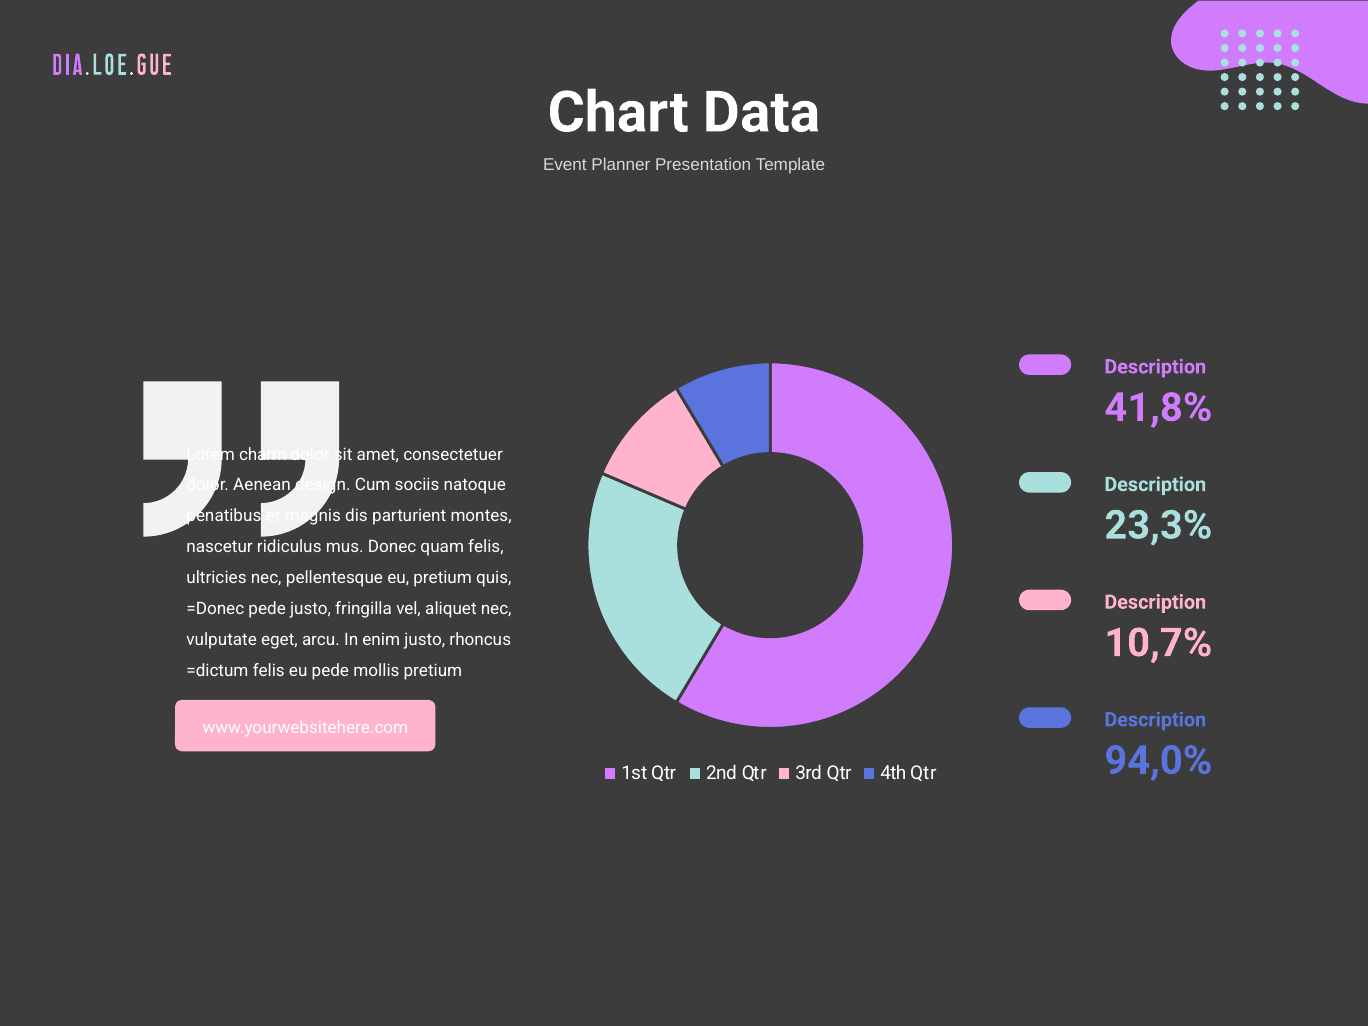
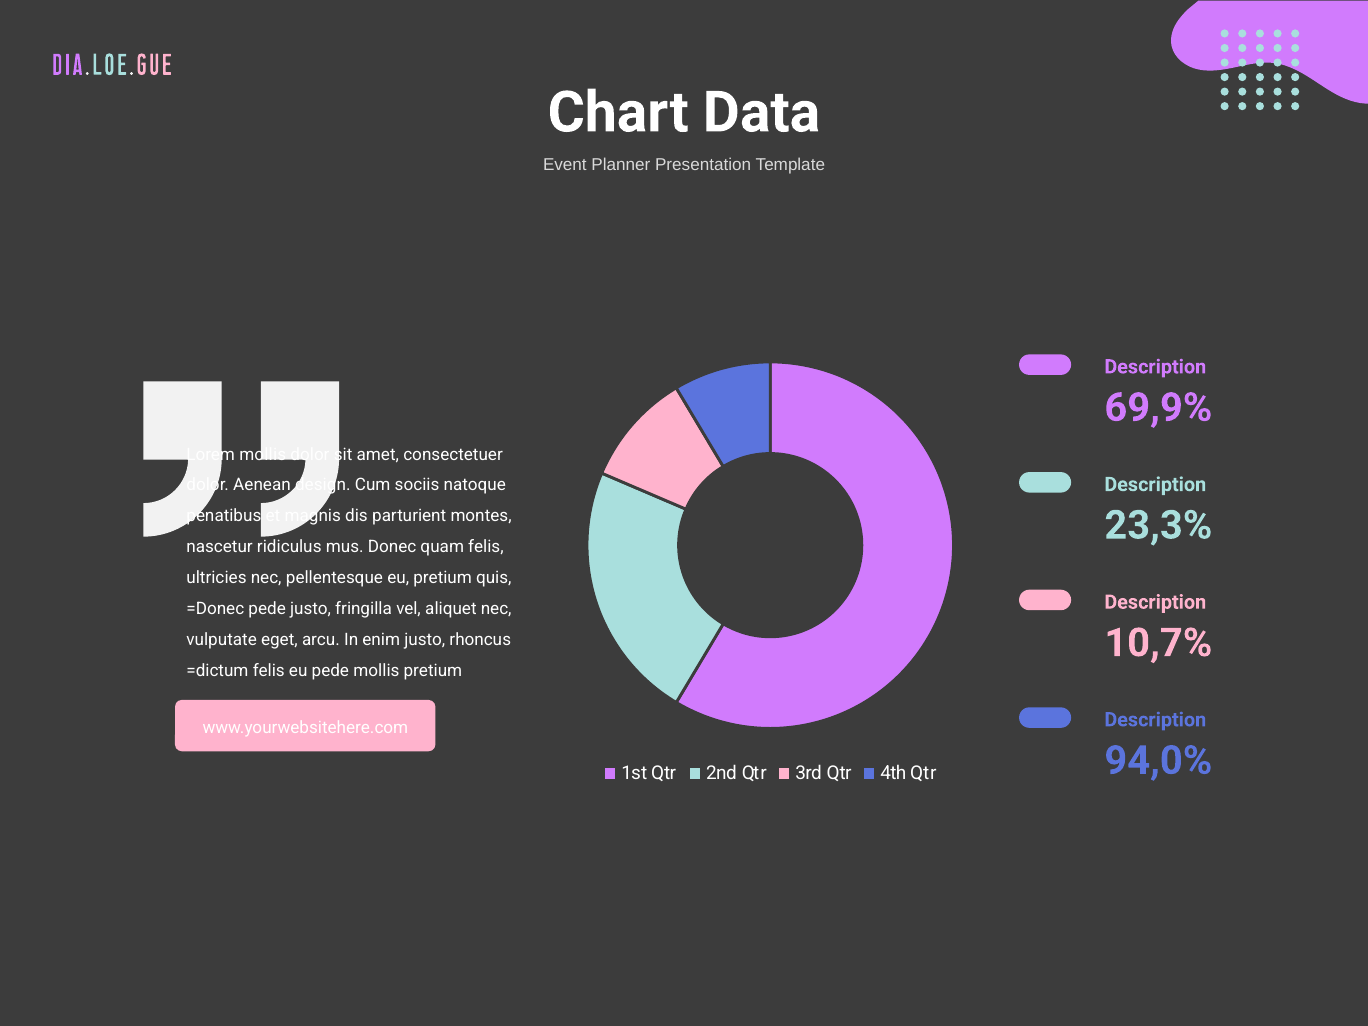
41,8%: 41,8% -> 69,9%
Lorem charm: charm -> mollis
